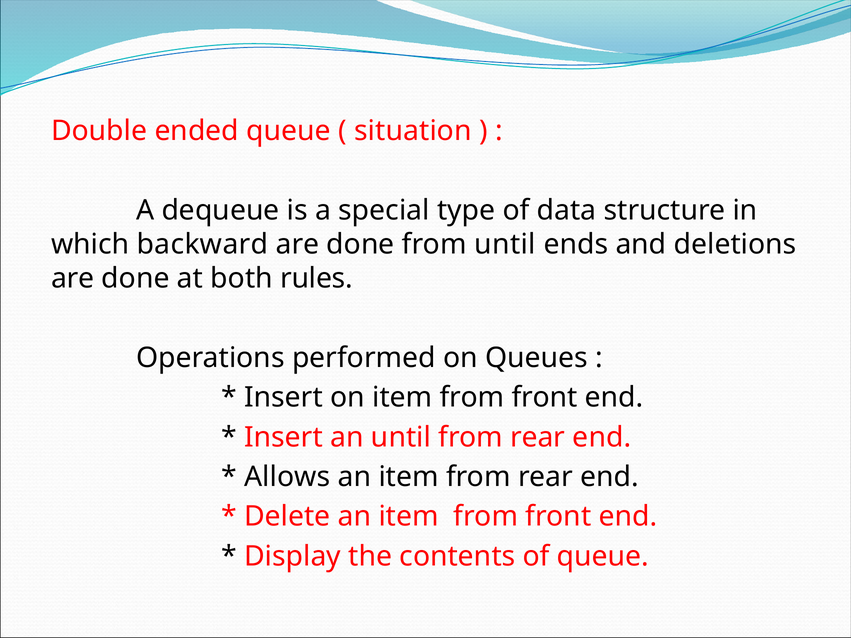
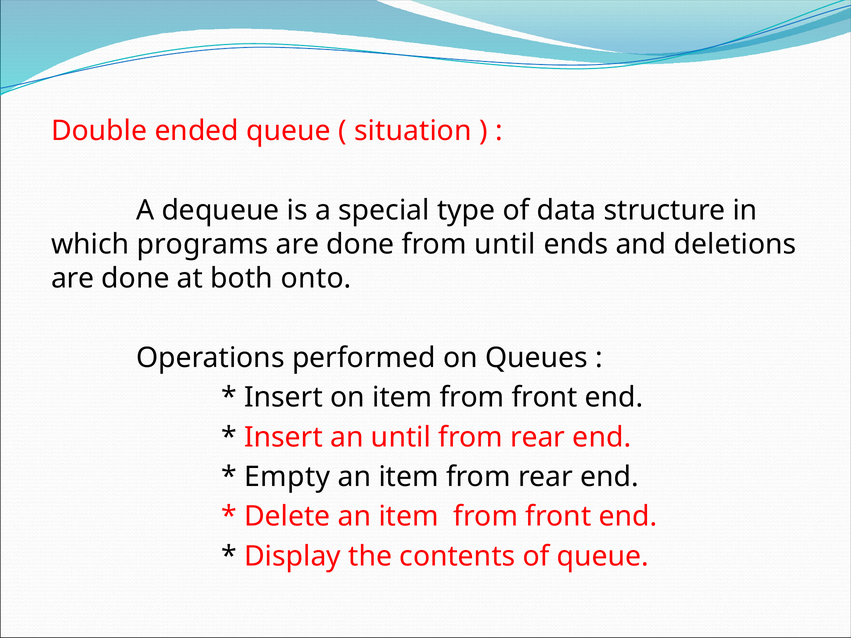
backward: backward -> programs
rules: rules -> onto
Allows: Allows -> Empty
